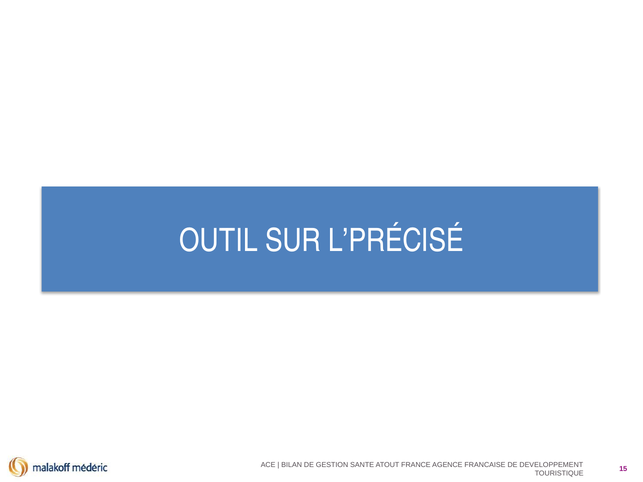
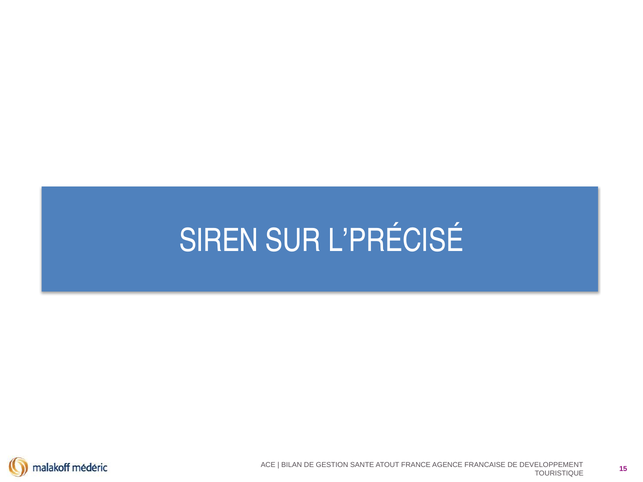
OUTIL: OUTIL -> SIREN
